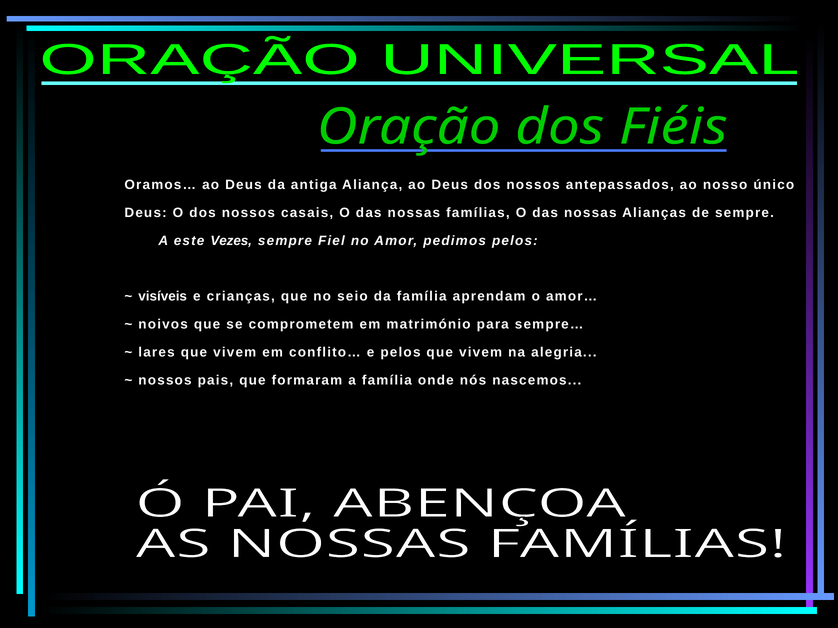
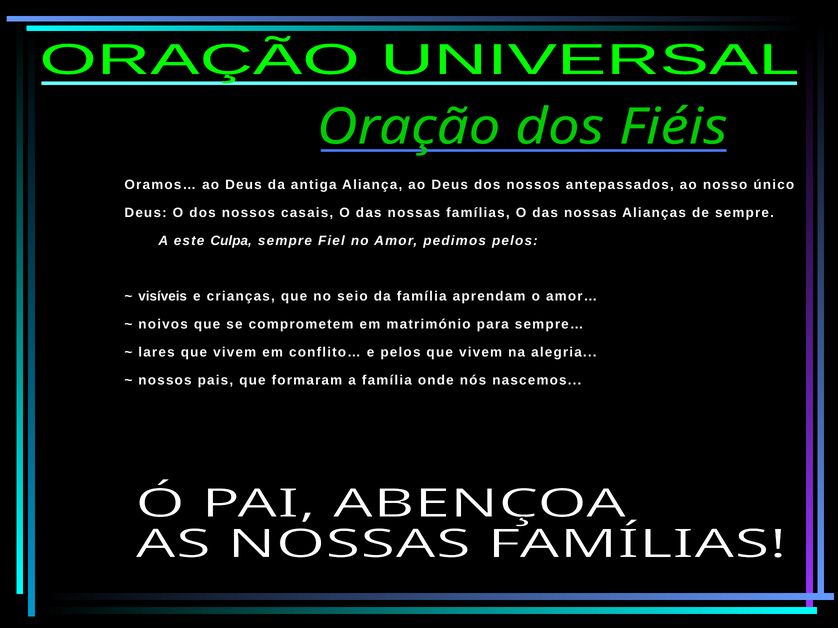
Vezes: Vezes -> Culpa
